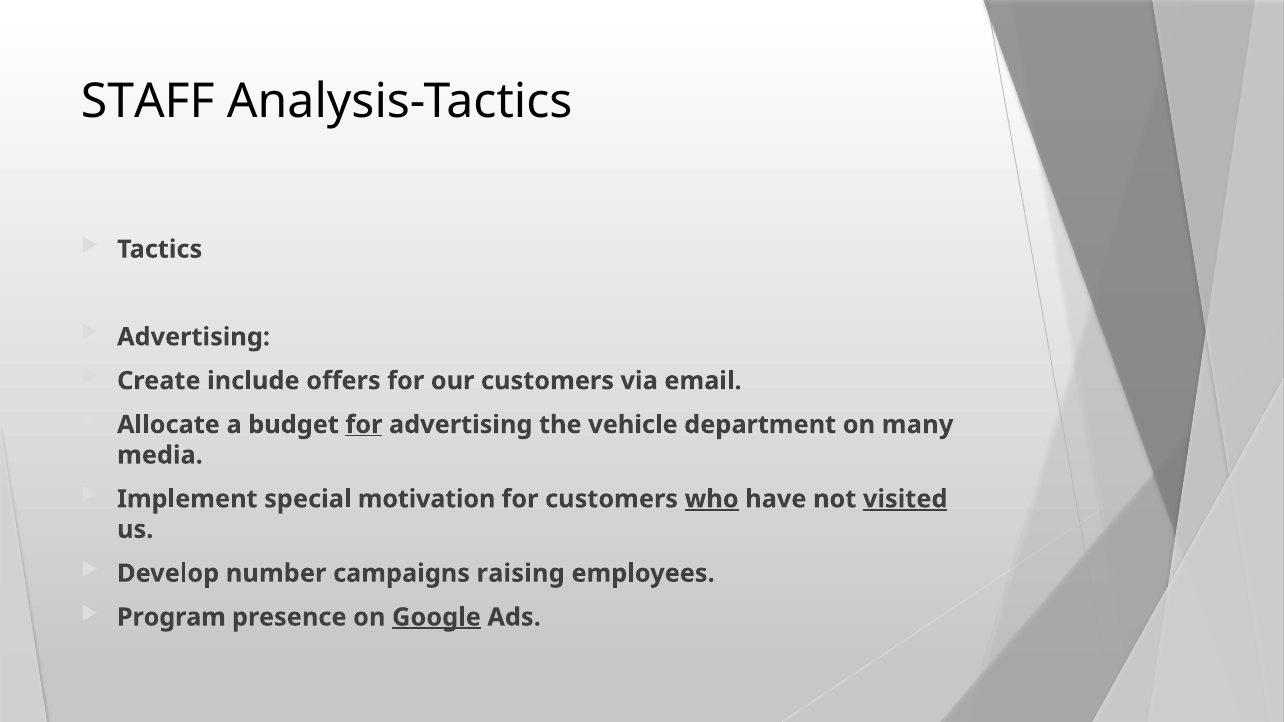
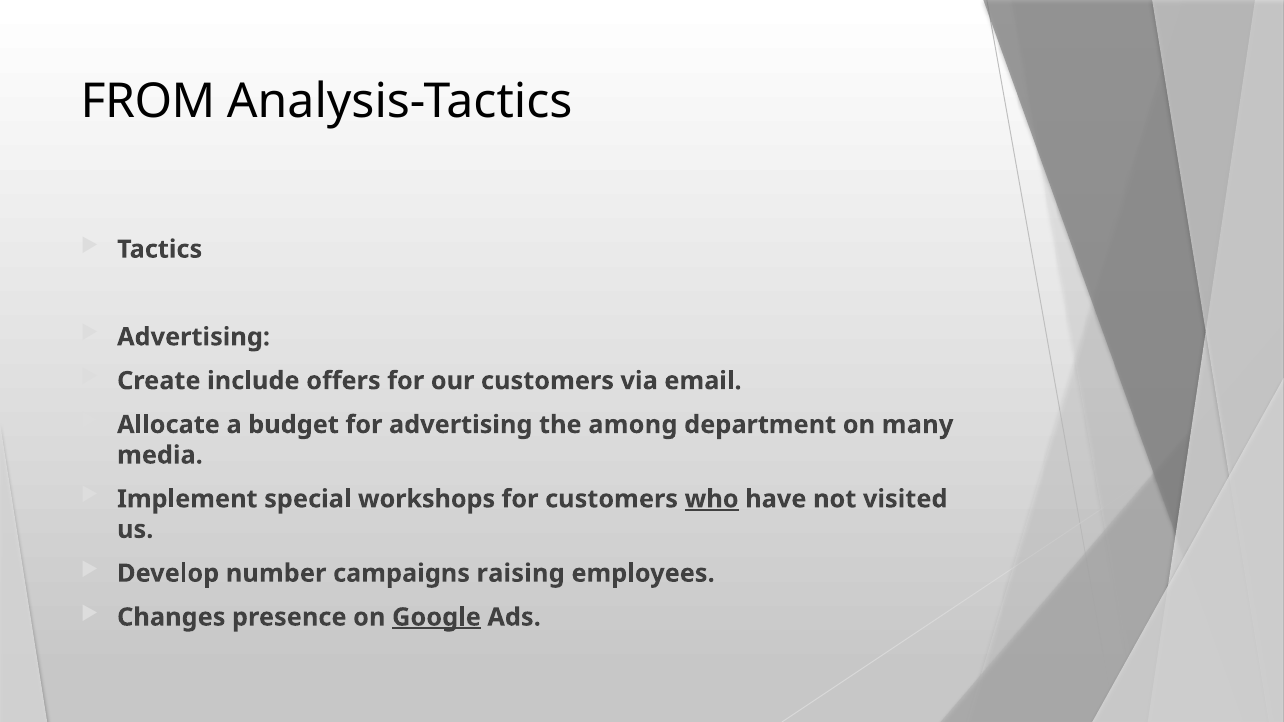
STAFF: STAFF -> FROM
for at (364, 425) underline: present -> none
vehicle: vehicle -> among
motivation: motivation -> workshops
visited underline: present -> none
Program: Program -> Changes
